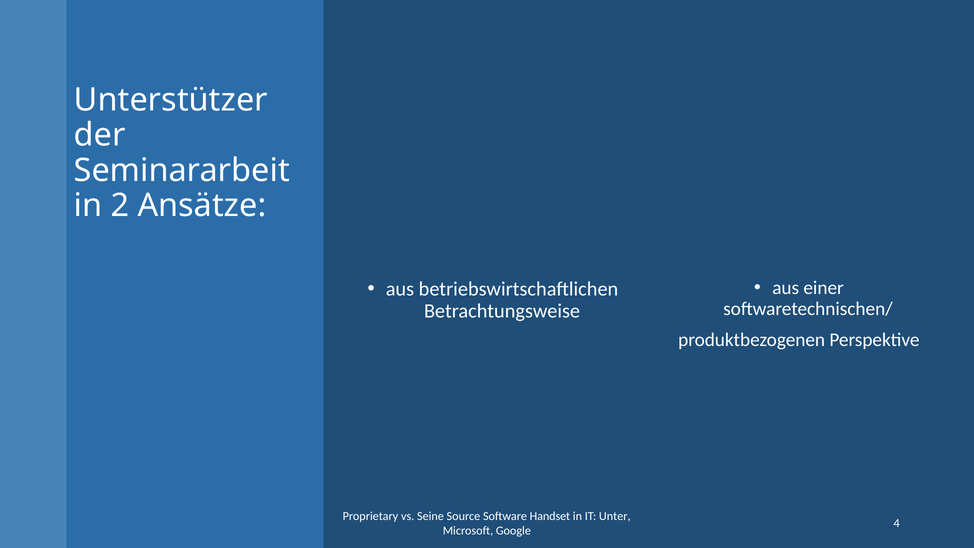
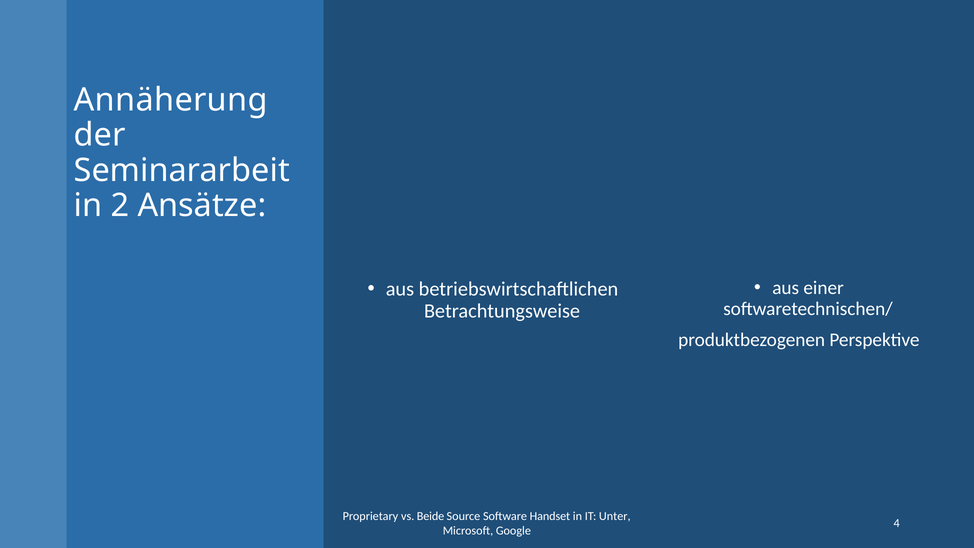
Unterstützer: Unterstützer -> Annäherung
Seine: Seine -> Beide
